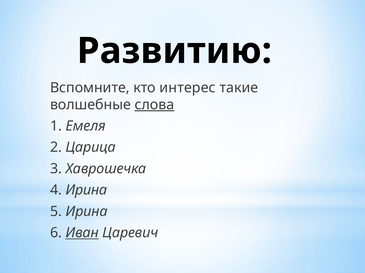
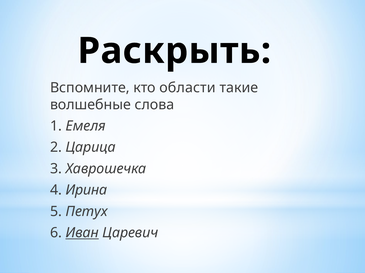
Развитию: Развитию -> Раскрыть
интерес: интерес -> области
слова underline: present -> none
5 Ирина: Ирина -> Петух
